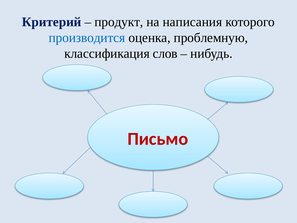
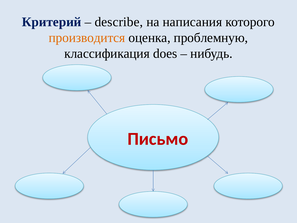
продукт: продукт -> describe
производится colour: blue -> orange
слов: слов -> does
